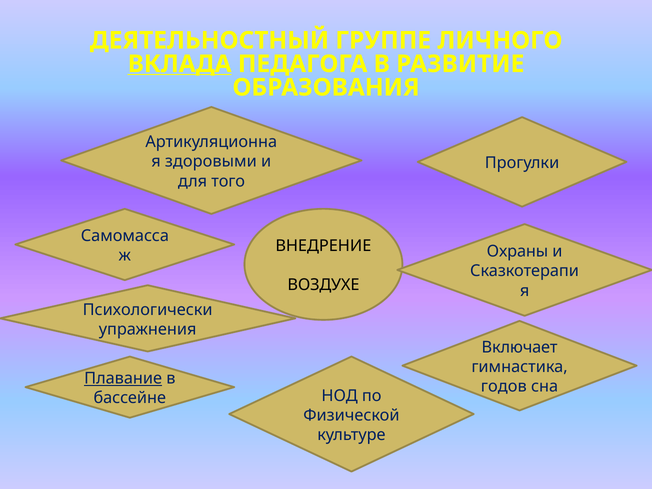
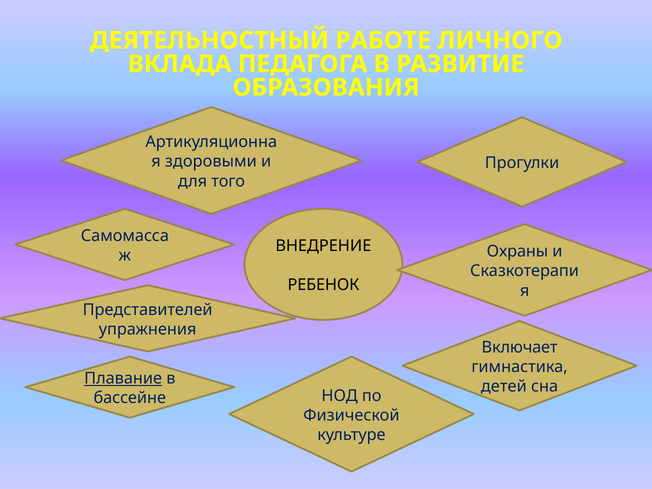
ГРУППЕ: ГРУППЕ -> РАБОТЕ
ВКЛАДА underline: present -> none
ВОЗДУХЕ: ВОЗДУХЕ -> РЕБЕНОК
Психологически: Психологически -> Представителей
годов: годов -> детей
